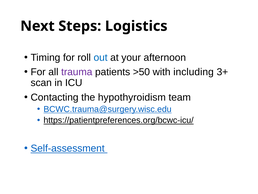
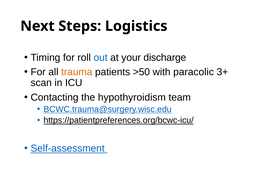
afternoon: afternoon -> discharge
trauma colour: purple -> orange
including: including -> paracolic
